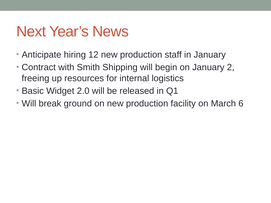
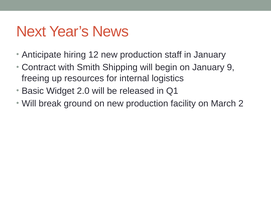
2: 2 -> 9
6: 6 -> 2
